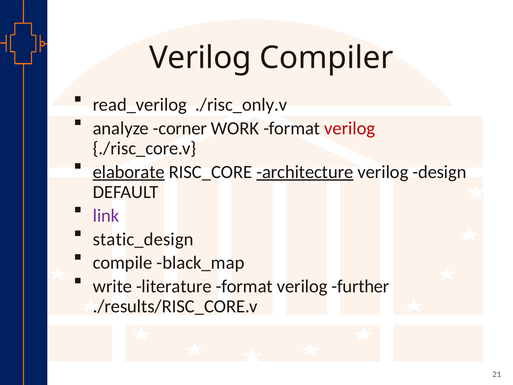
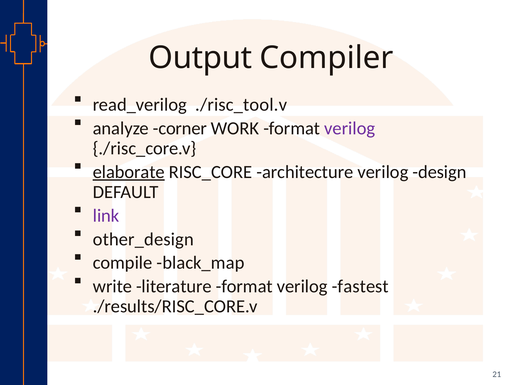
Verilog at (200, 58): Verilog -> Output
./risc_only.v: ./risc_only.v -> ./risc_tool.v
verilog at (350, 128) colour: red -> purple
architecture underline: present -> none
static_design: static_design -> other_design
further: further -> fastest
